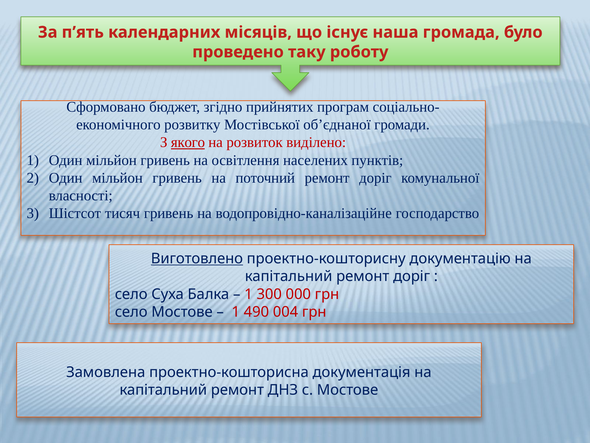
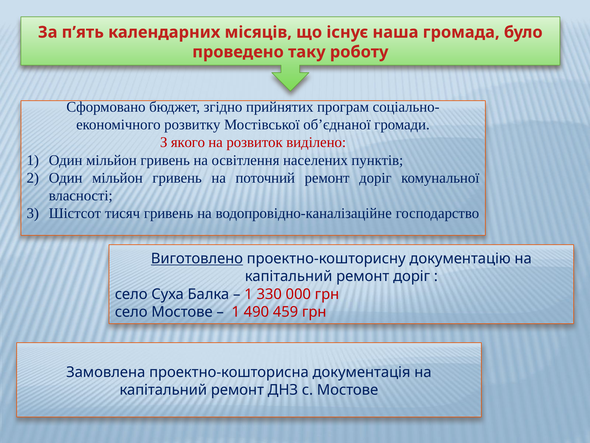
якого underline: present -> none
300: 300 -> 330
004: 004 -> 459
